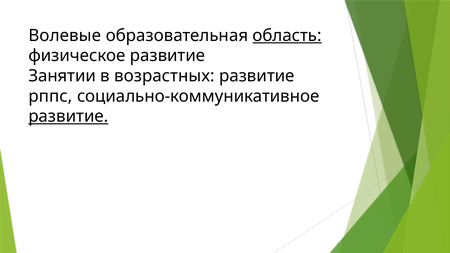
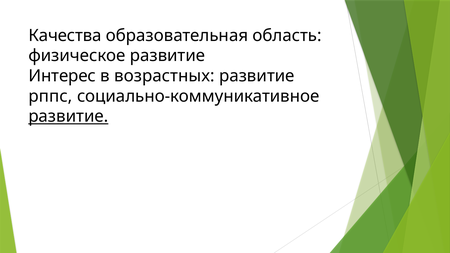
Волевые: Волевые -> Качества
область underline: present -> none
Занятии: Занятии -> Интерес
